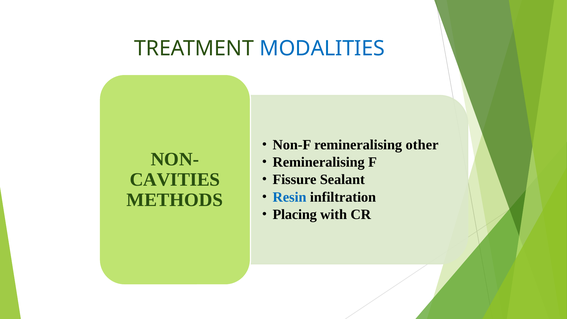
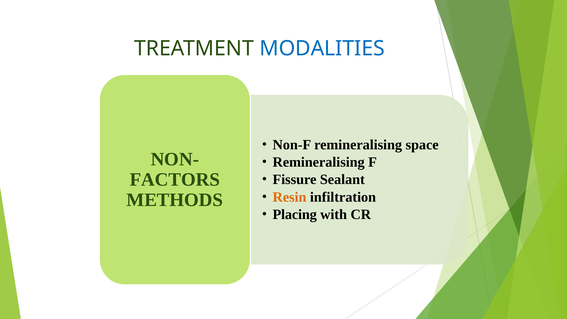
other: other -> space
CAVITIES: CAVITIES -> FACTORS
Resin colour: blue -> orange
